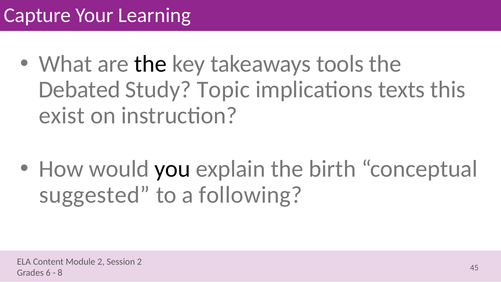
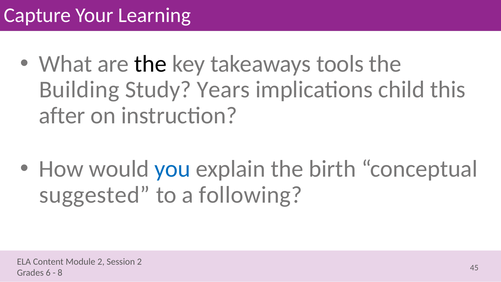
Debated: Debated -> Building
Topic: Topic -> Years
texts: texts -> child
exist: exist -> after
you colour: black -> blue
